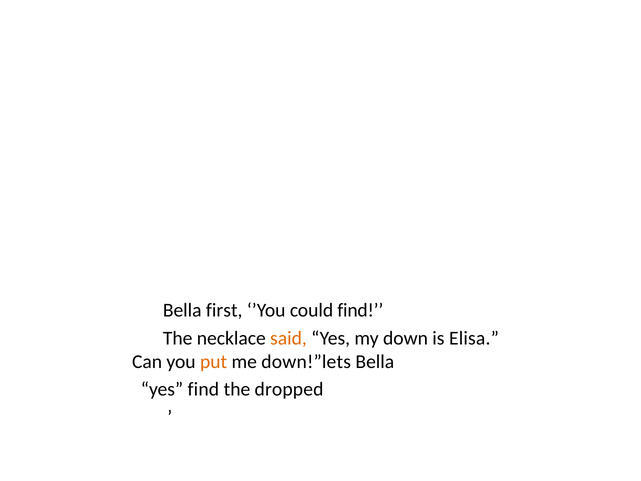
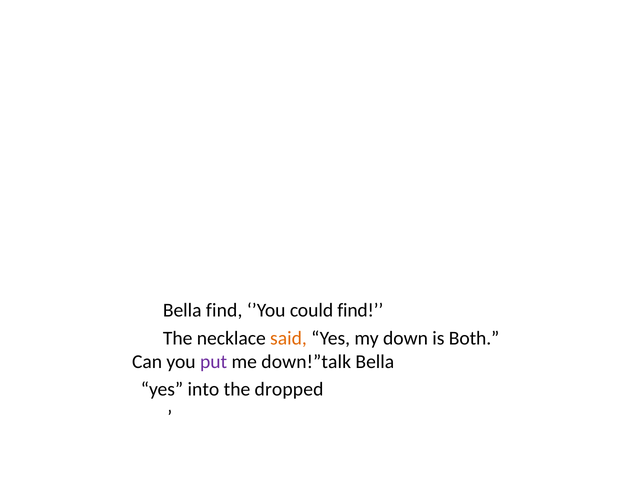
Bella first: first -> find
Elisa: Elisa -> Both
put colour: orange -> purple
down!”lets: down!”lets -> down!”talk
yes find: find -> into
